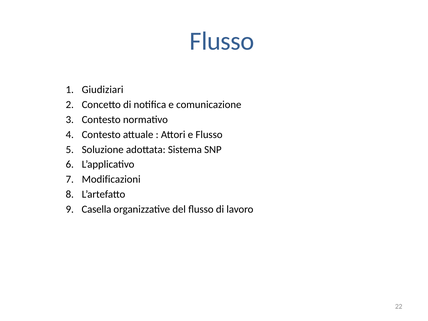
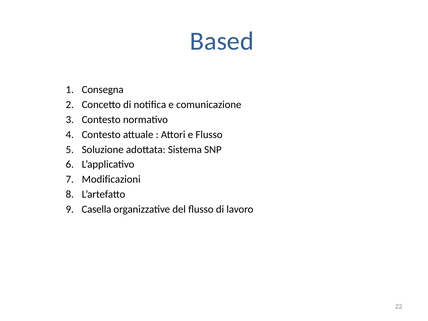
Flusso at (222, 41): Flusso -> Based
Giudiziari: Giudiziari -> Consegna
